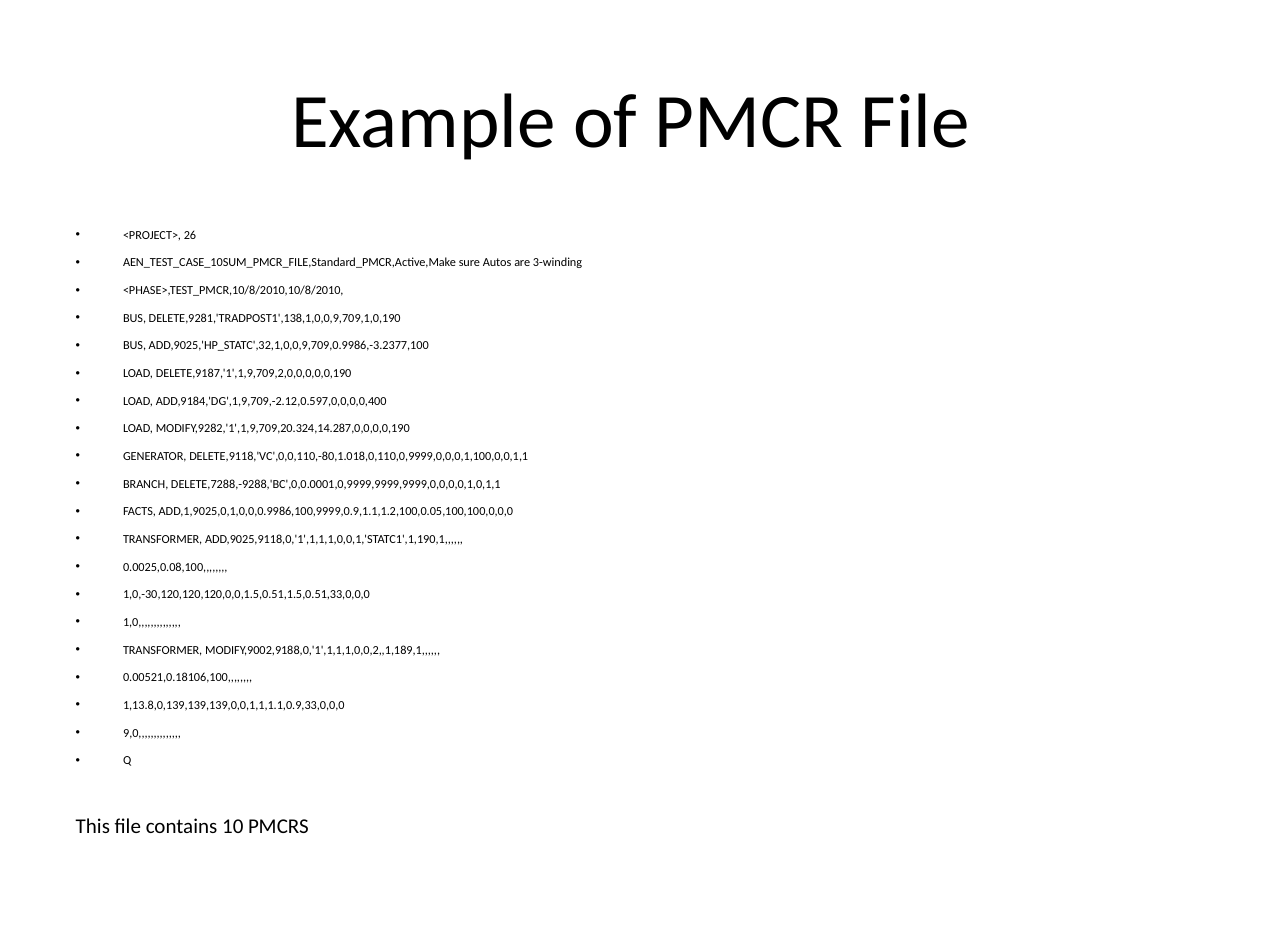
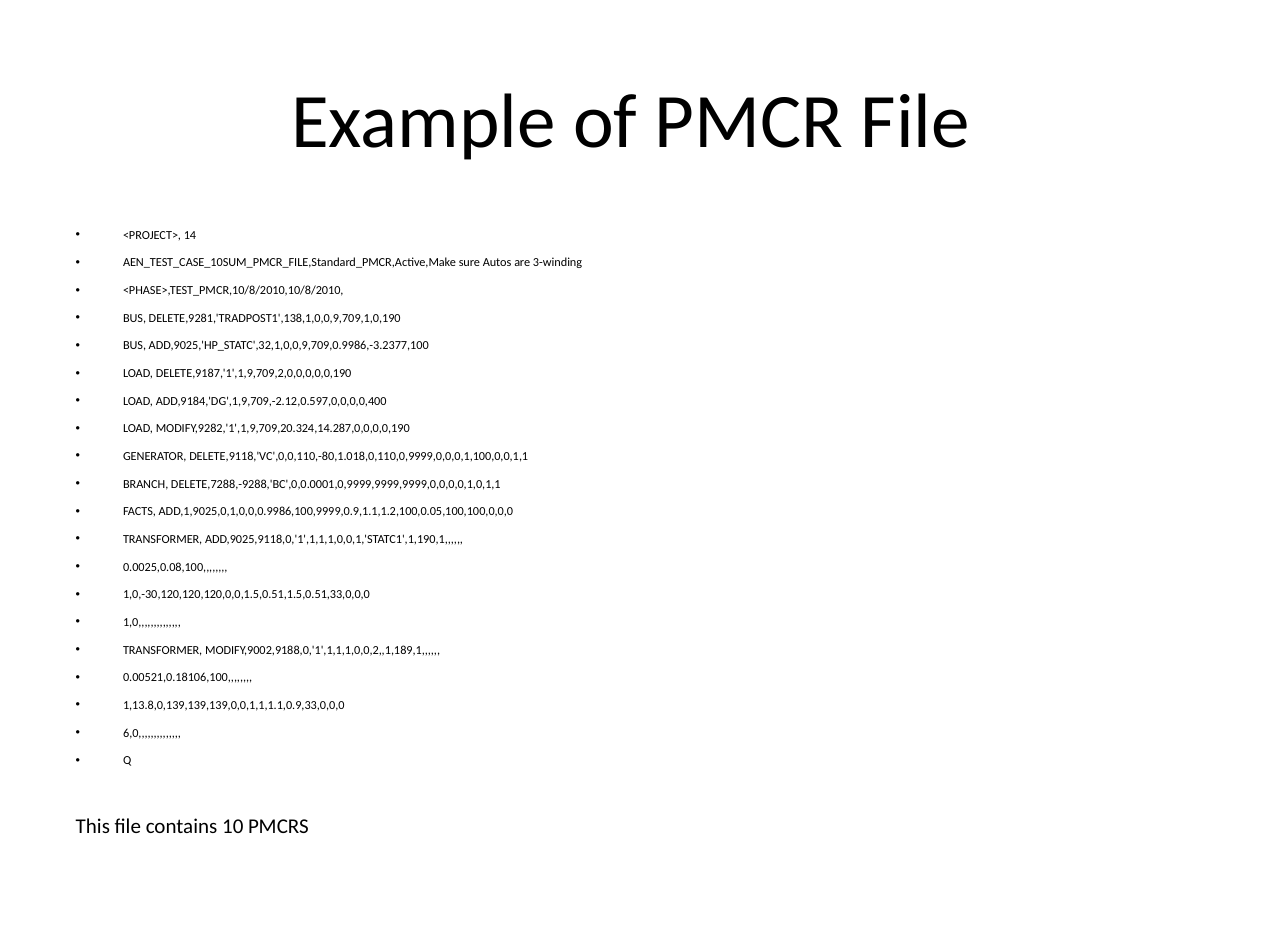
26: 26 -> 14
9,0: 9,0 -> 6,0
